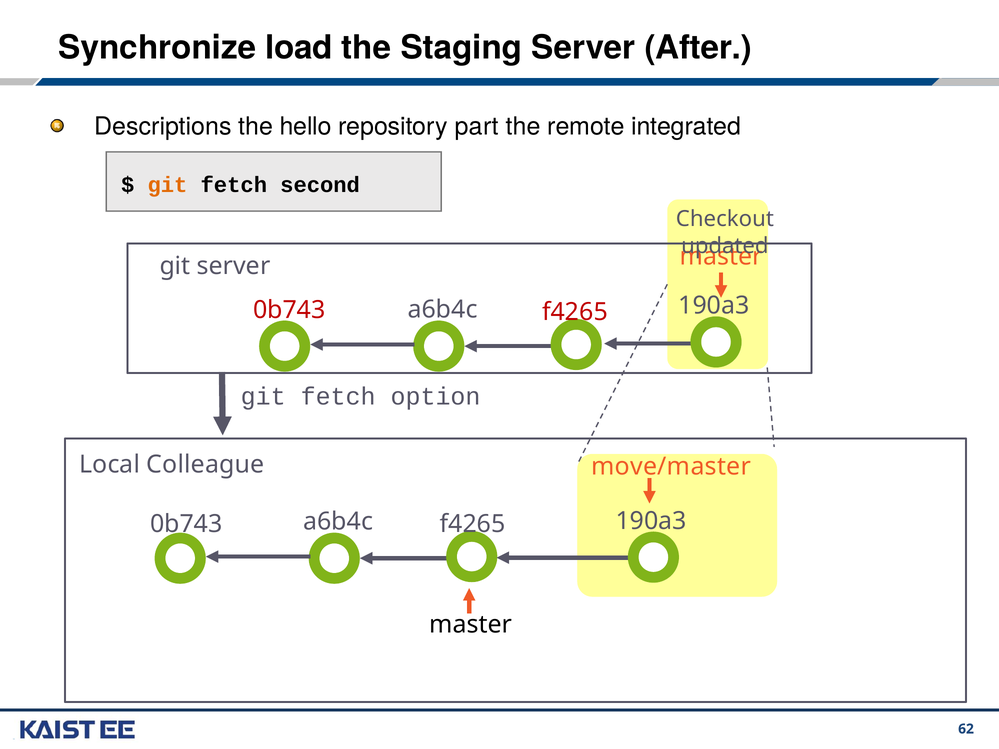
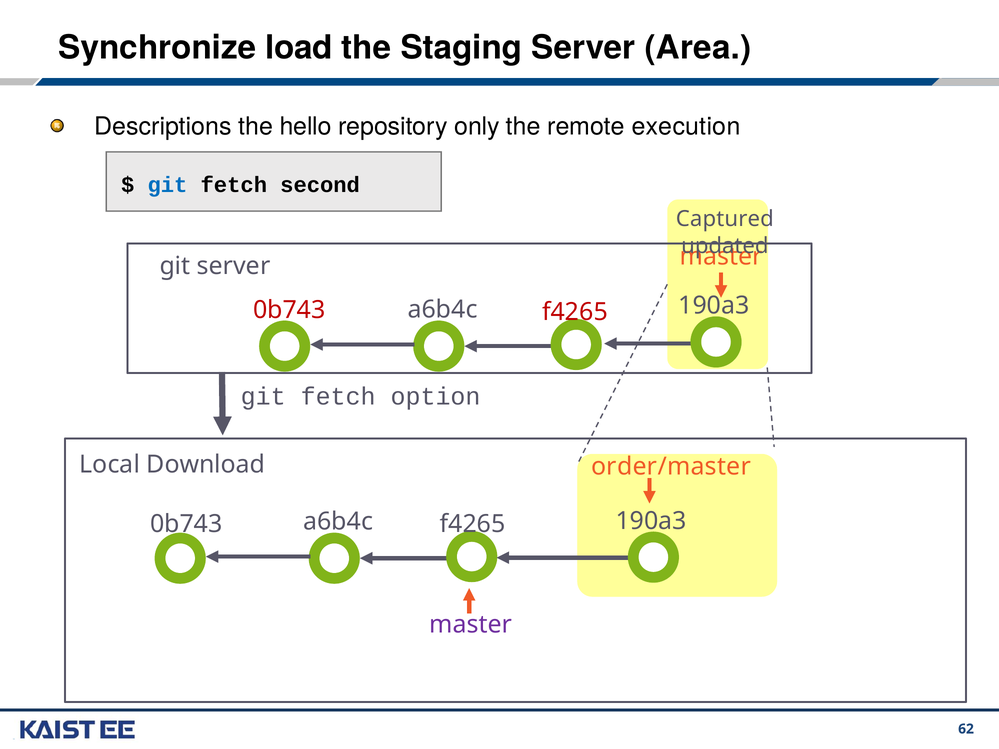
After: After -> Area
part: part -> only
integrated: integrated -> execution
git at (167, 185) colour: orange -> blue
Checkout: Checkout -> Captured
Colleague: Colleague -> Download
move/master: move/master -> order/master
master at (471, 625) colour: black -> purple
